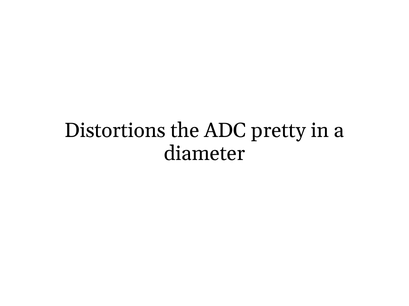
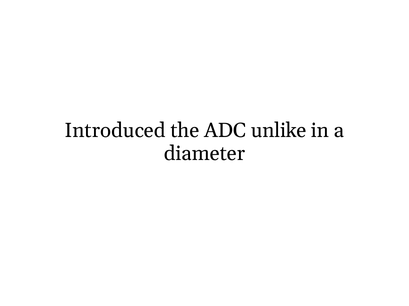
Distortions: Distortions -> Introduced
pretty: pretty -> unlike
